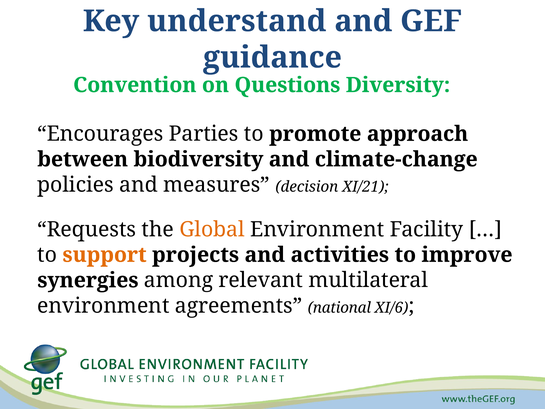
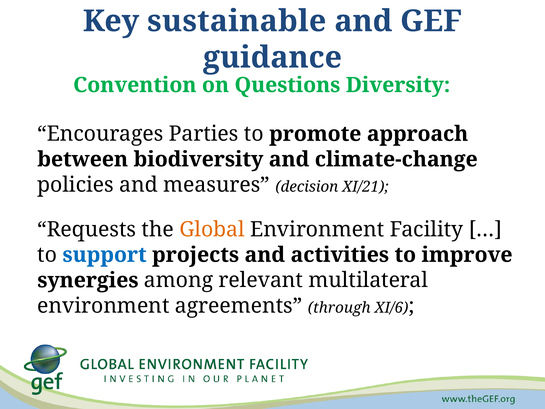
understand: understand -> sustainable
support colour: orange -> blue
national: national -> through
